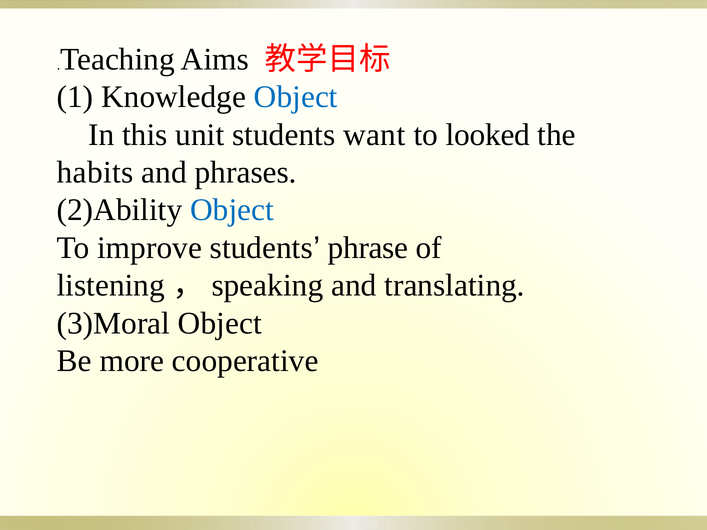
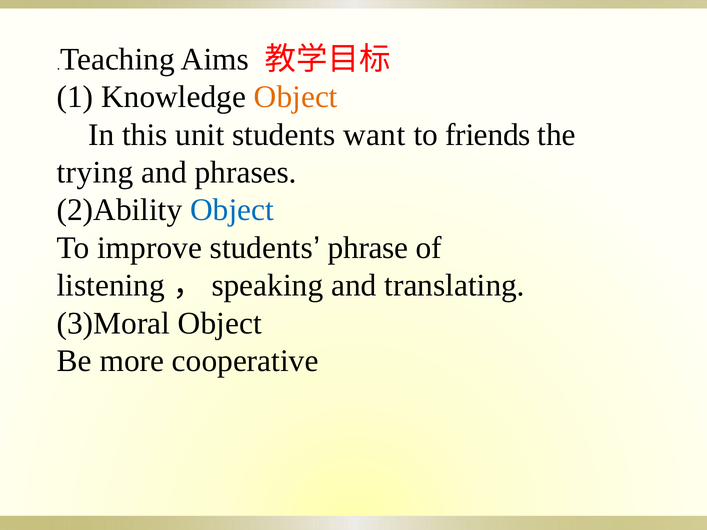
Object at (296, 97) colour: blue -> orange
looked: looked -> friends
habits: habits -> trying
